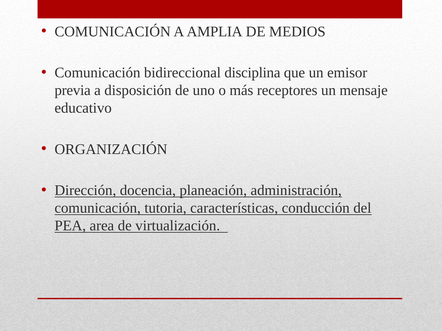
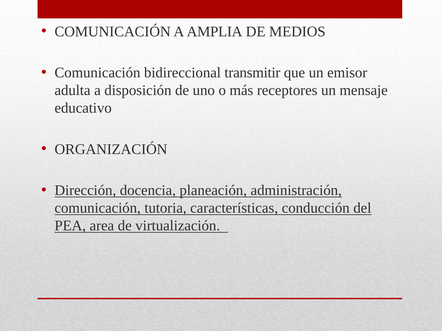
disciplina: disciplina -> transmitir
previa: previa -> adulta
